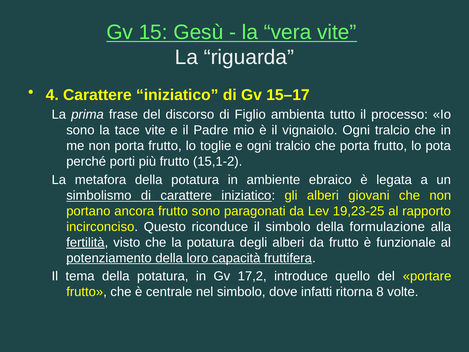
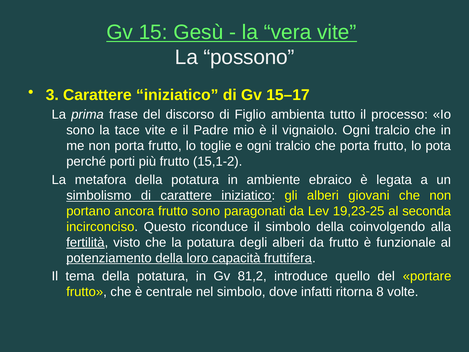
riguarda: riguarda -> possono
4: 4 -> 3
rapporto: rapporto -> seconda
formulazione: formulazione -> coinvolgendo
17,2: 17,2 -> 81,2
